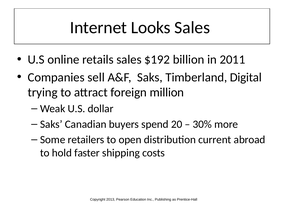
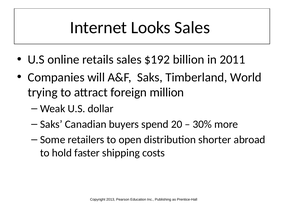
sell: sell -> will
Digital: Digital -> World
current: current -> shorter
